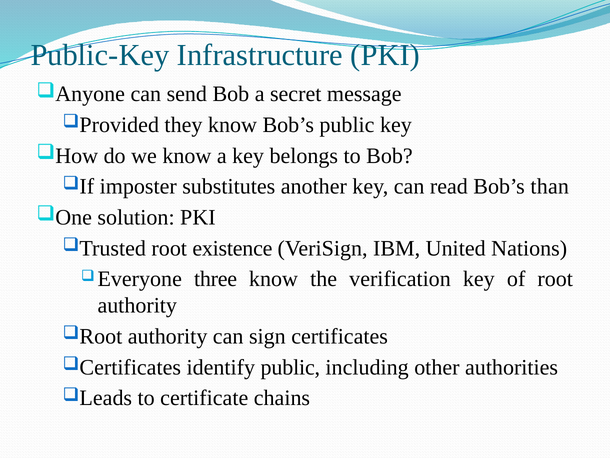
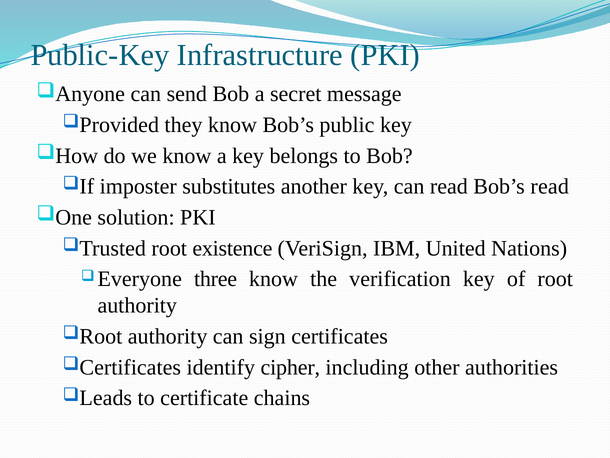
Bob’s than: than -> read
identify public: public -> cipher
